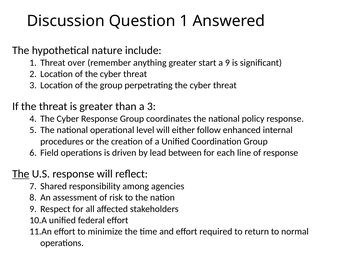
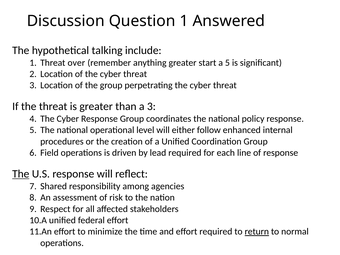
nature: nature -> talking
a 9: 9 -> 5
lead between: between -> required
return underline: none -> present
